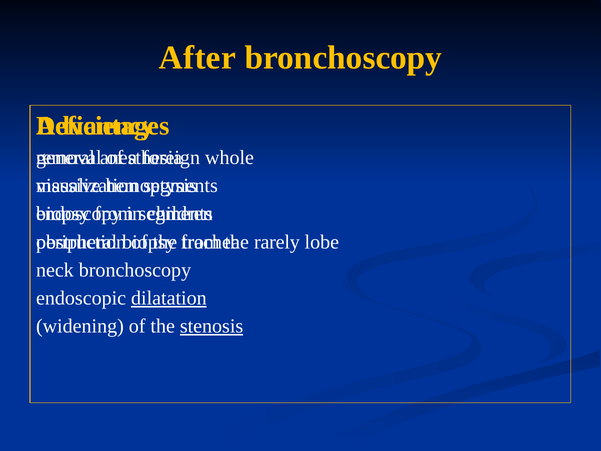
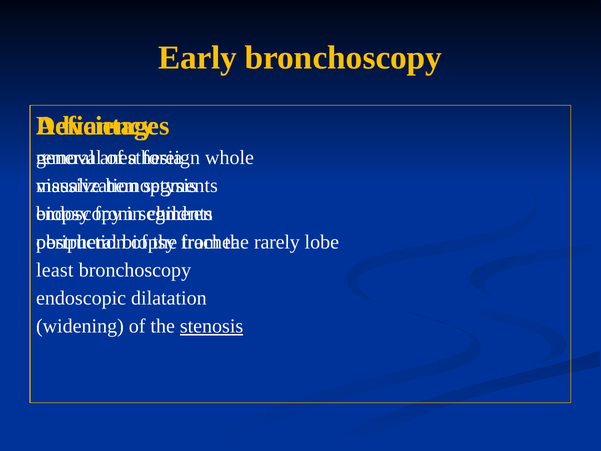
After: After -> Early
neck: neck -> least
dilatation underline: present -> none
